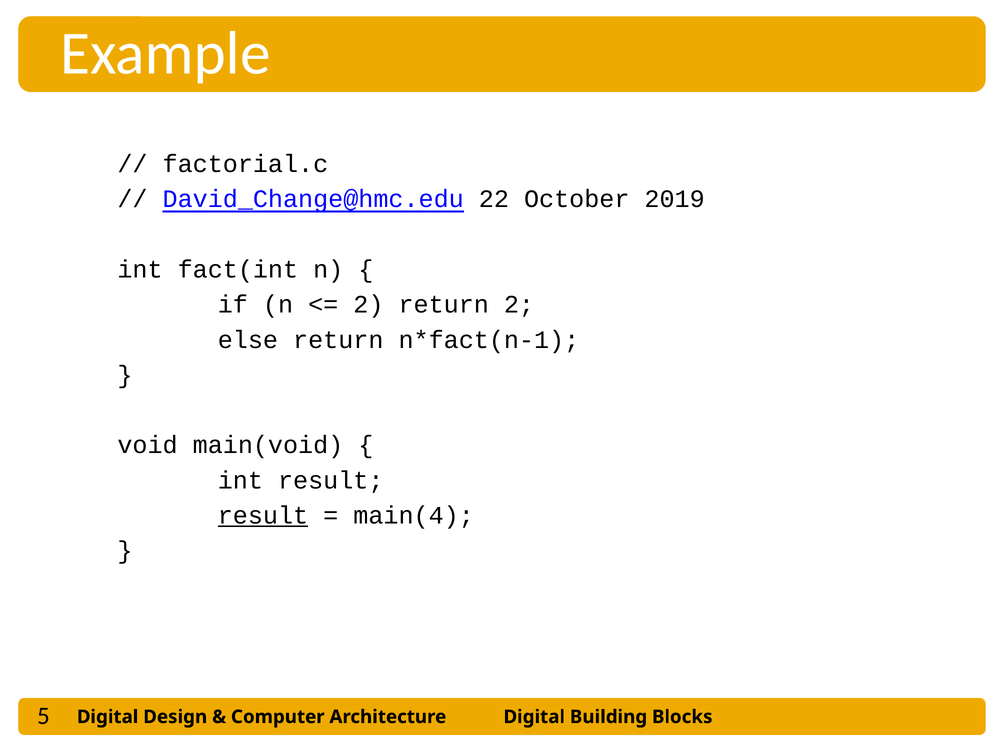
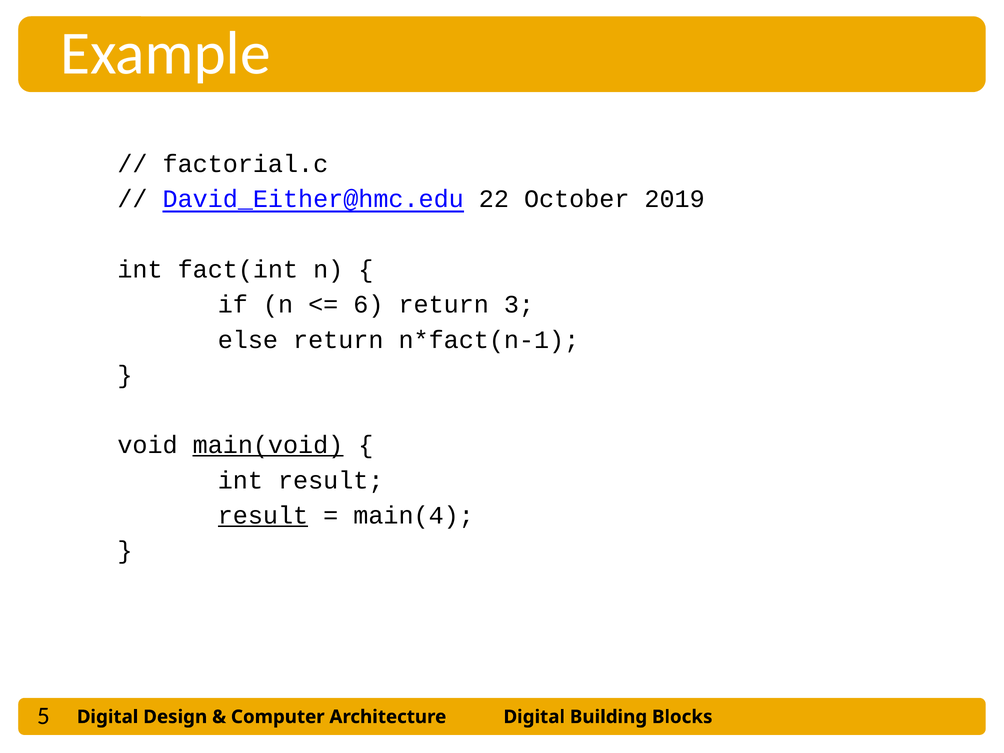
David_Change@hmc.edu: David_Change@hmc.edu -> David_Either@hmc.edu
2 at (368, 305): 2 -> 6
return 2: 2 -> 3
main(void underline: none -> present
